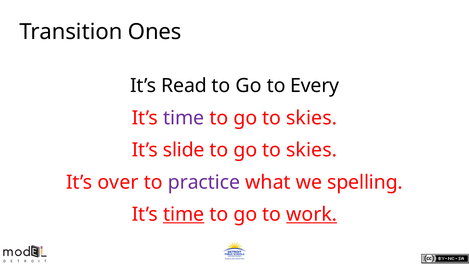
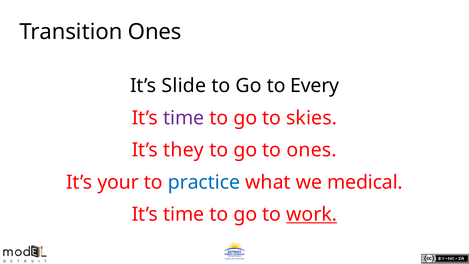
Read: Read -> Slide
slide: slide -> they
skies at (312, 150): skies -> ones
over: over -> your
practice colour: purple -> blue
spelling: spelling -> medical
time at (184, 214) underline: present -> none
